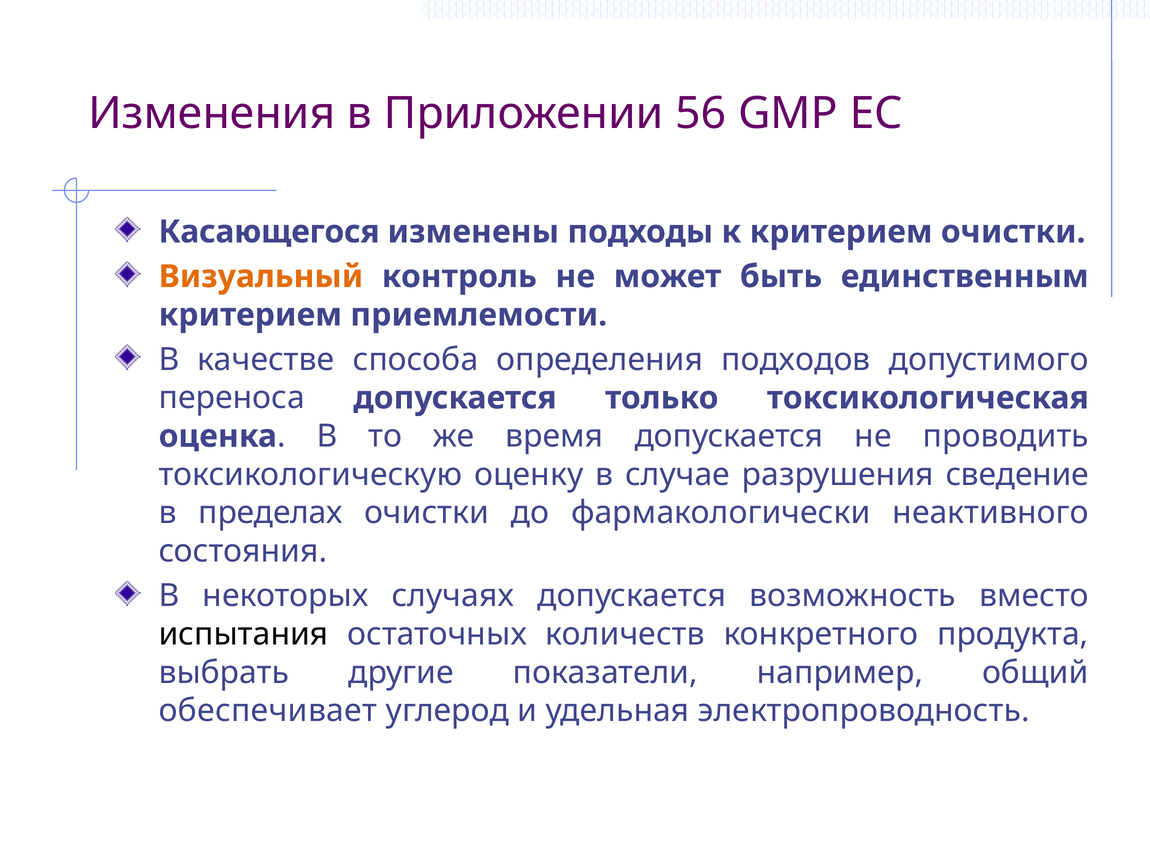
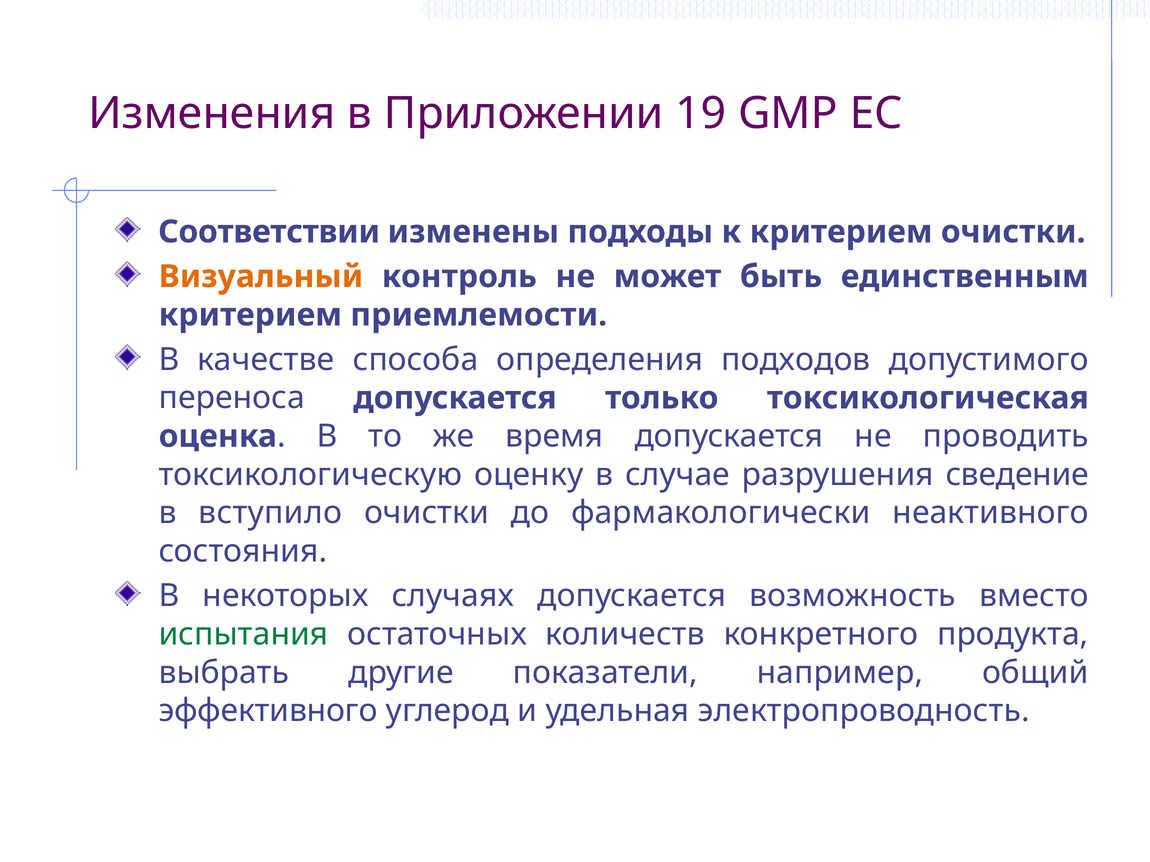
56: 56 -> 19
Касающегося: Касающегося -> Соответствии
пределах: пределах -> вступило
испытания colour: black -> green
обеспечивает: обеспечивает -> эффективного
